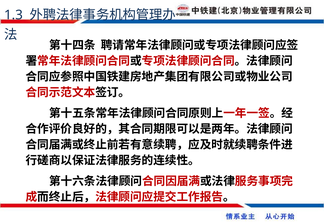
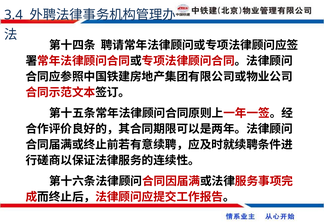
1.3: 1.3 -> 3.4
